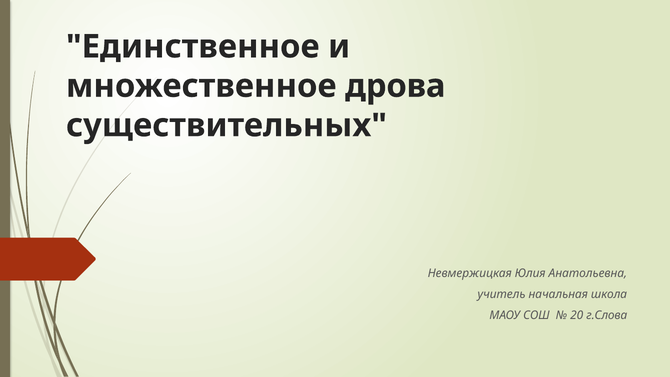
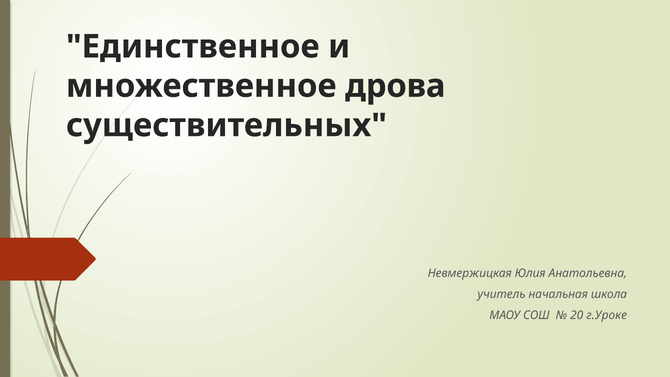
г.Слова: г.Слова -> г.Уроке
